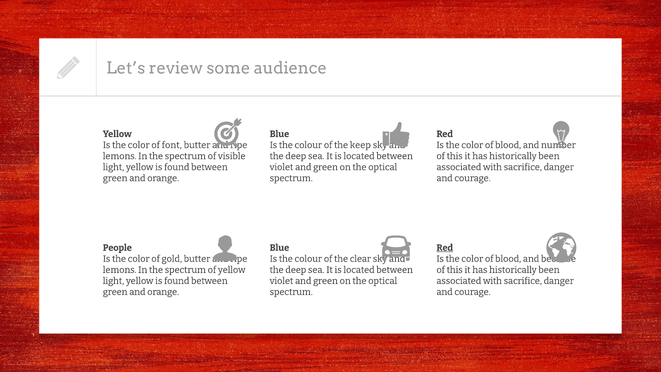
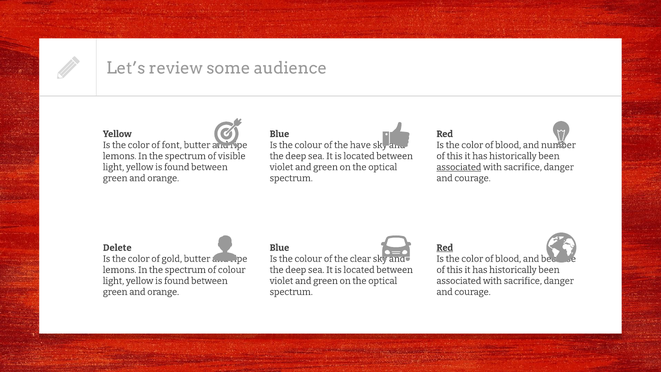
keep: keep -> have
associated at (459, 167) underline: none -> present
People: People -> Delete
of yellow: yellow -> colour
